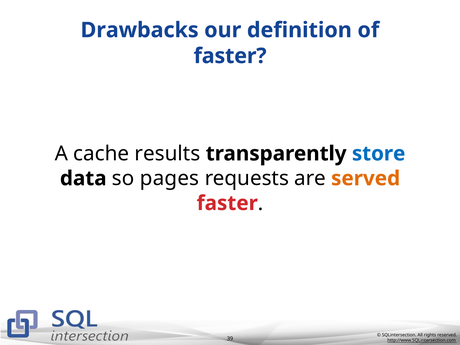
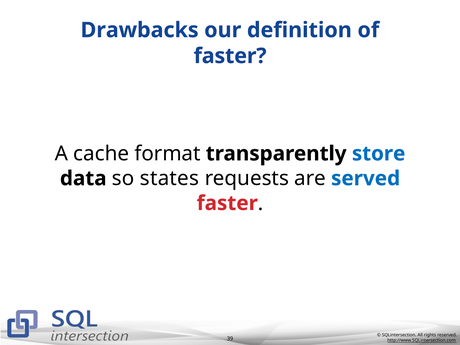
results: results -> format
pages: pages -> states
served colour: orange -> blue
